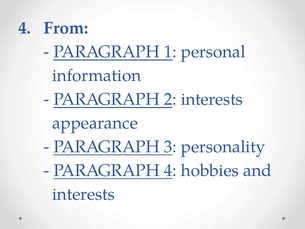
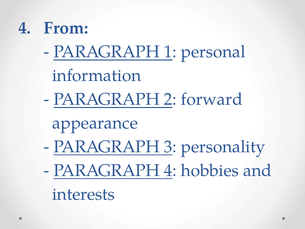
2 interests: interests -> forward
